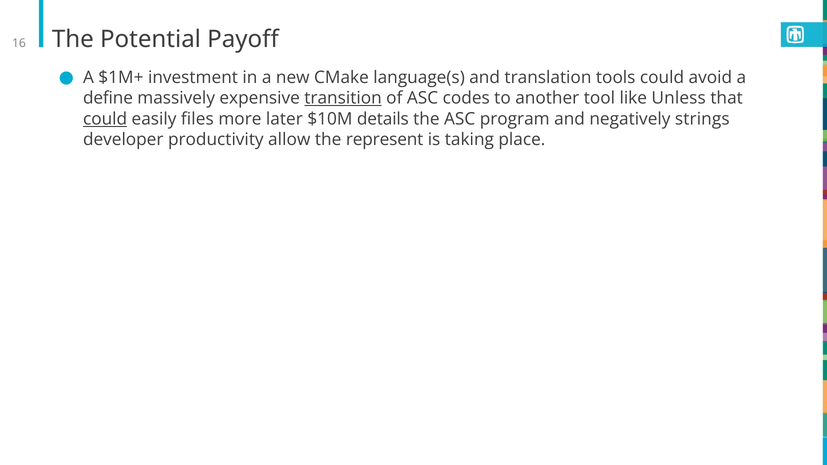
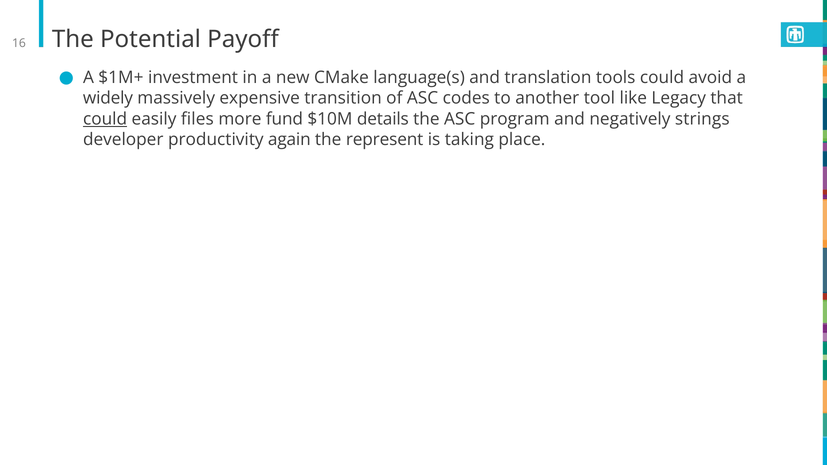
define: define -> widely
transition underline: present -> none
Unless: Unless -> Legacy
later: later -> fund
allow: allow -> again
